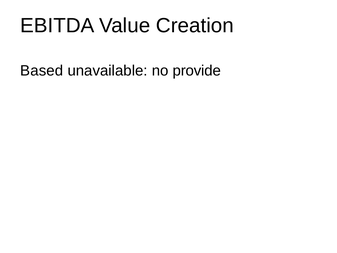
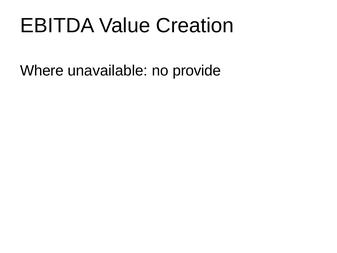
Based: Based -> Where
